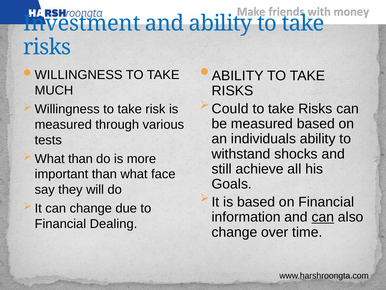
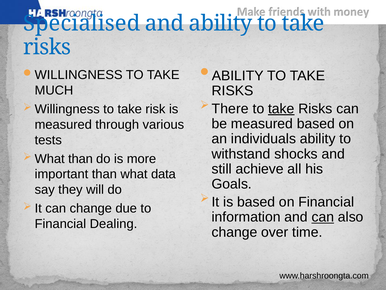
Investment: Investment -> Specialised
Could: Could -> There
take at (281, 109) underline: none -> present
face: face -> data
